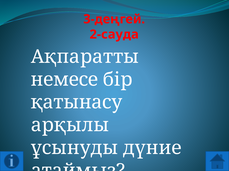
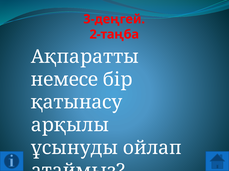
2-сауда: 2-сауда -> 2-таңба
дүние: дүние -> ойлап
